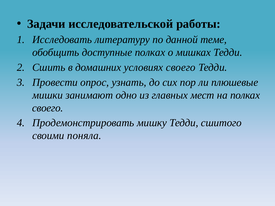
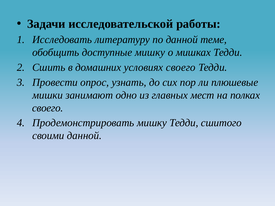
доступные полках: полках -> мишку
своими поняла: поняла -> данной
